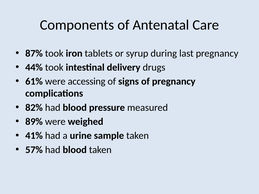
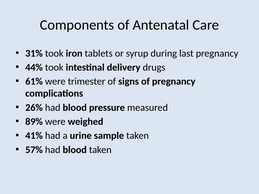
87%: 87% -> 31%
accessing: accessing -> trimester
82%: 82% -> 26%
